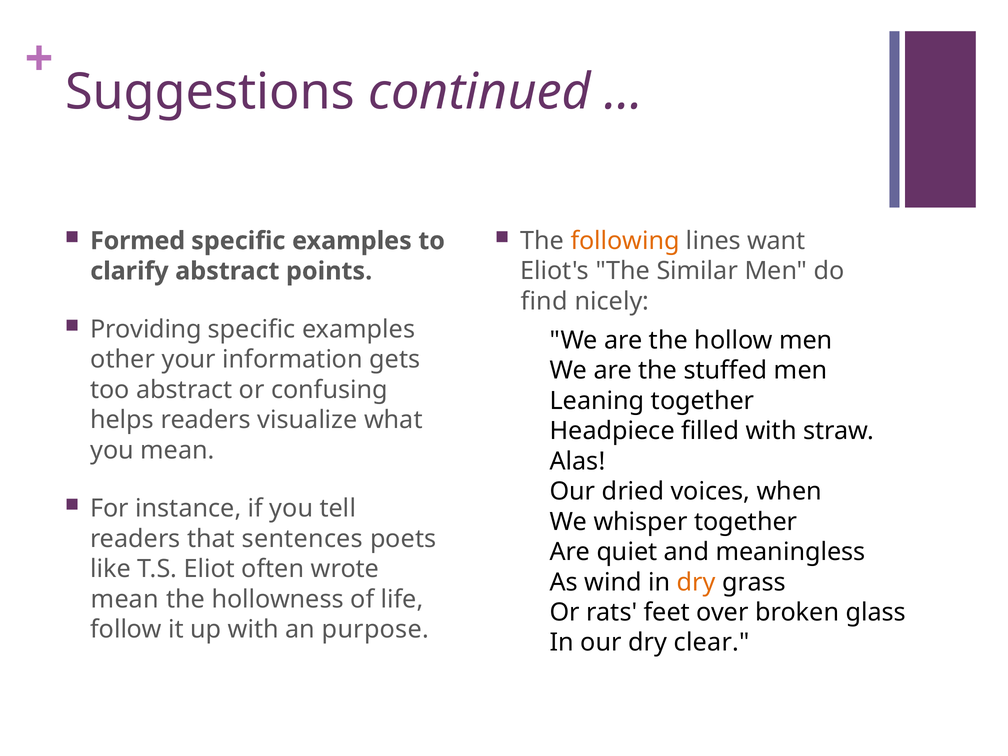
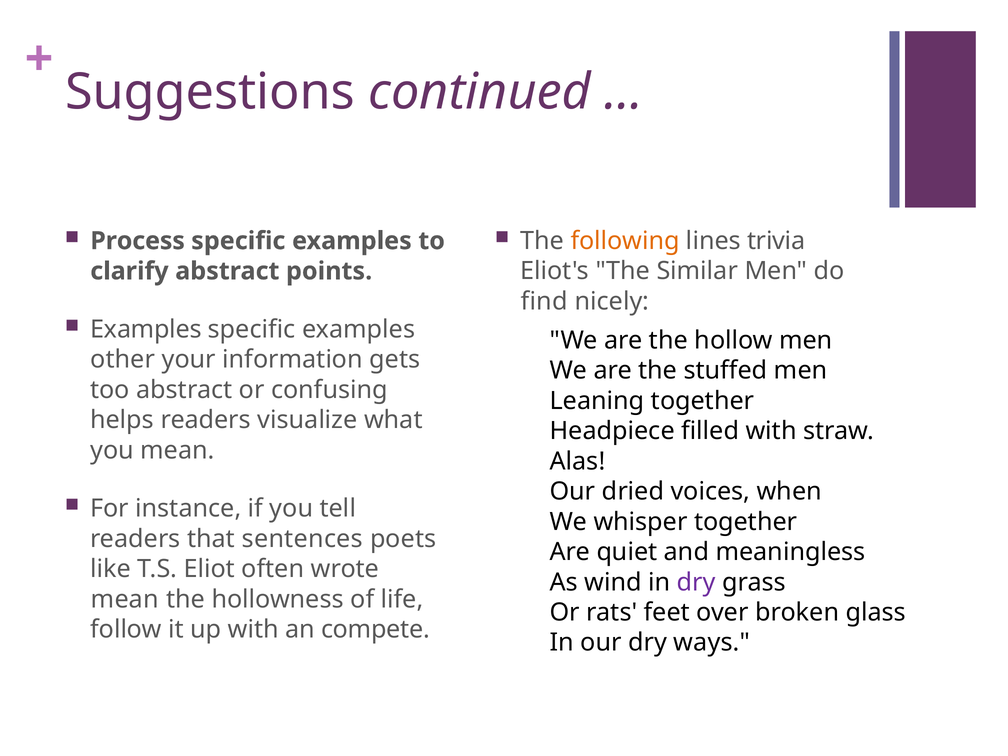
Formed: Formed -> Process
want: want -> trivia
Providing at (146, 329): Providing -> Examples
dry at (696, 582) colour: orange -> purple
purpose: purpose -> compete
clear: clear -> ways
